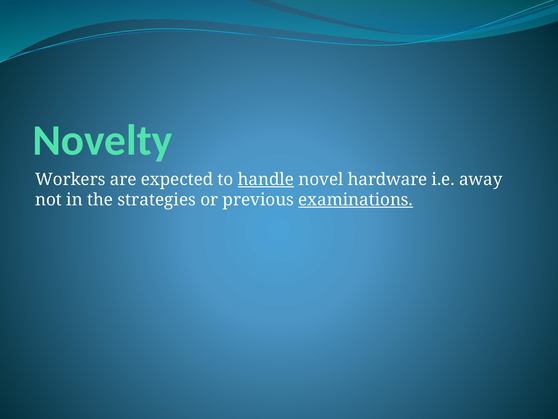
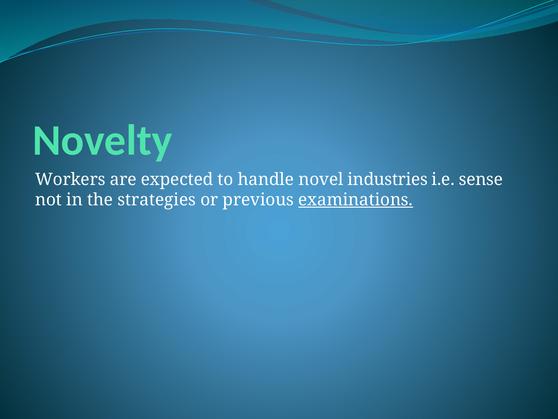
handle underline: present -> none
hardware: hardware -> industries
away: away -> sense
